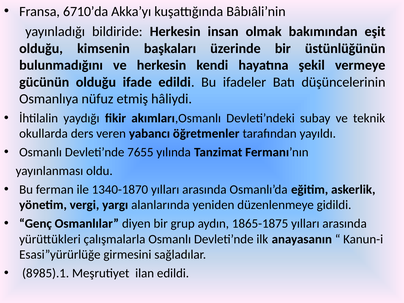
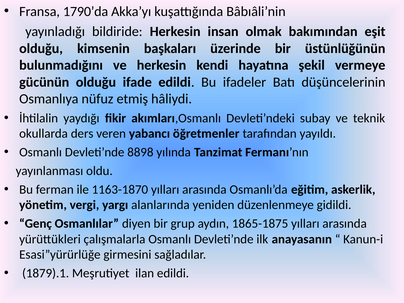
6710’da: 6710’da -> 1790’da
7655: 7655 -> 8898
1340-1870: 1340-1870 -> 1163-1870
8985).1: 8985).1 -> 1879).1
